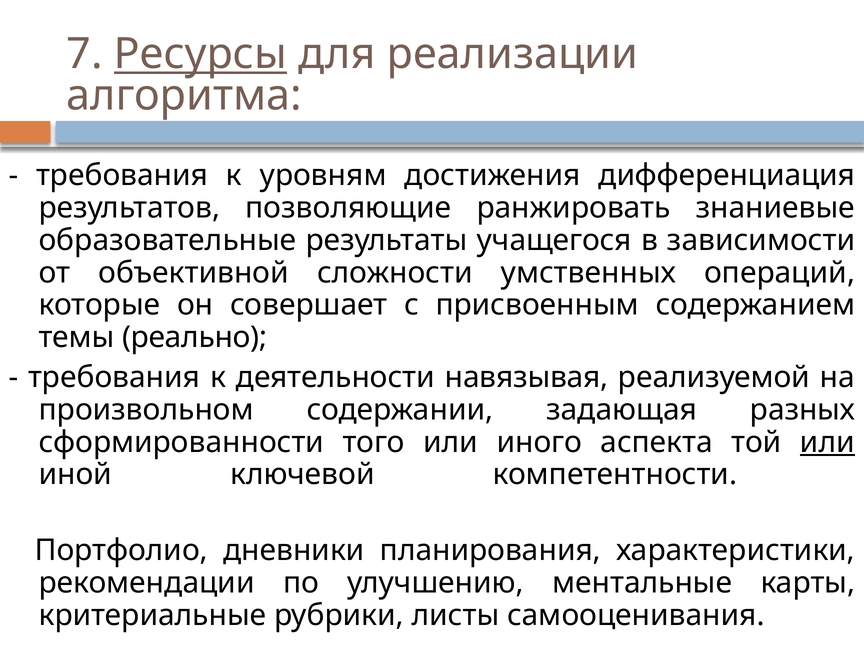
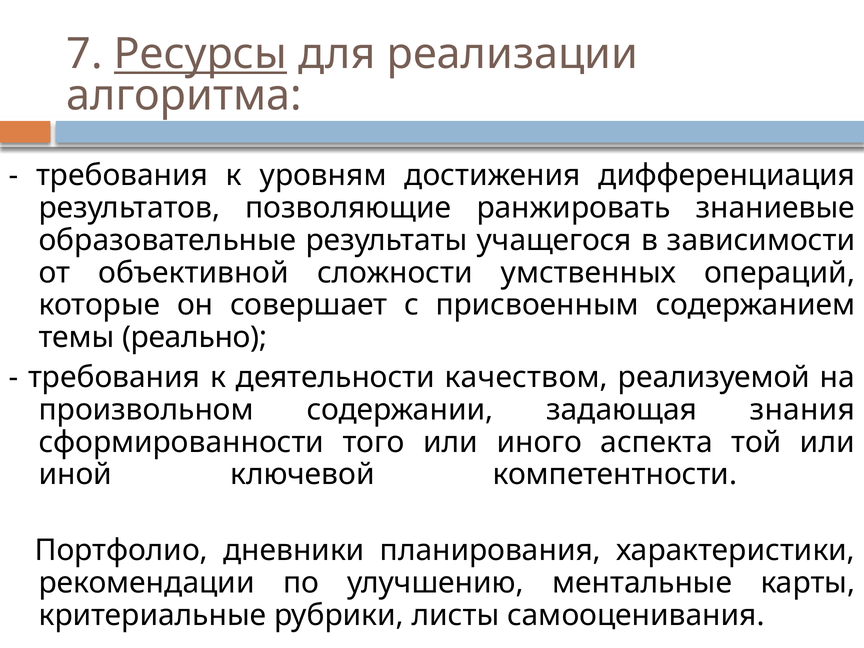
навязывая: навязывая -> качеством
разных: разных -> знания
или at (827, 442) underline: present -> none
